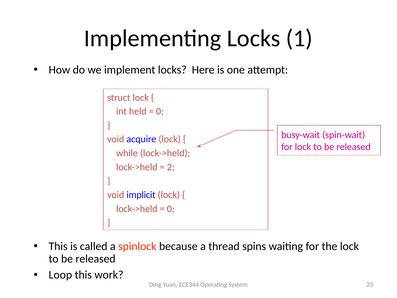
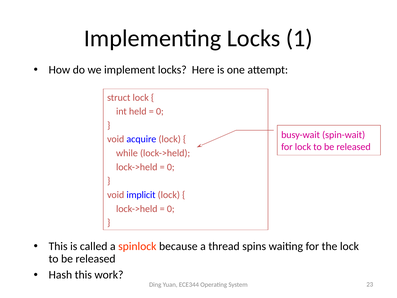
2 at (171, 167): 2 -> 0
Loop: Loop -> Hash
